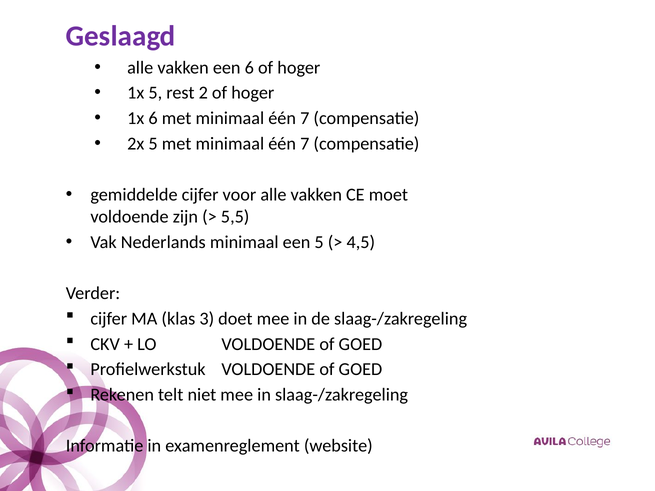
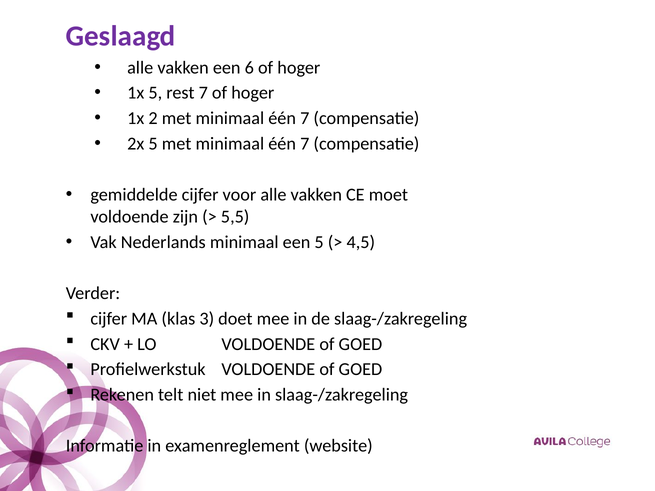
rest 2: 2 -> 7
1x 6: 6 -> 2
